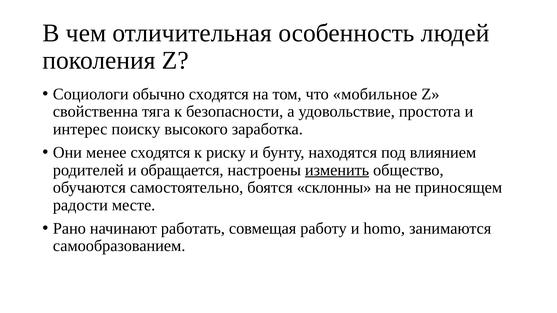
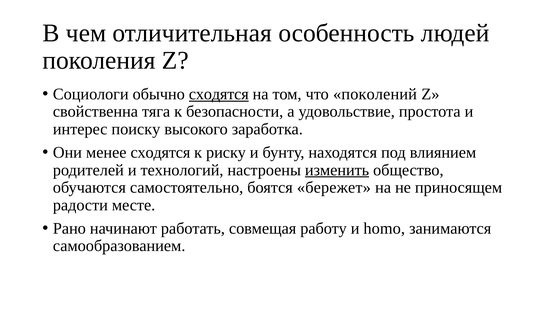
сходятся at (219, 94) underline: none -> present
мобильное: мобильное -> поколений
обращается: обращается -> технологий
склонны: склонны -> бережет
